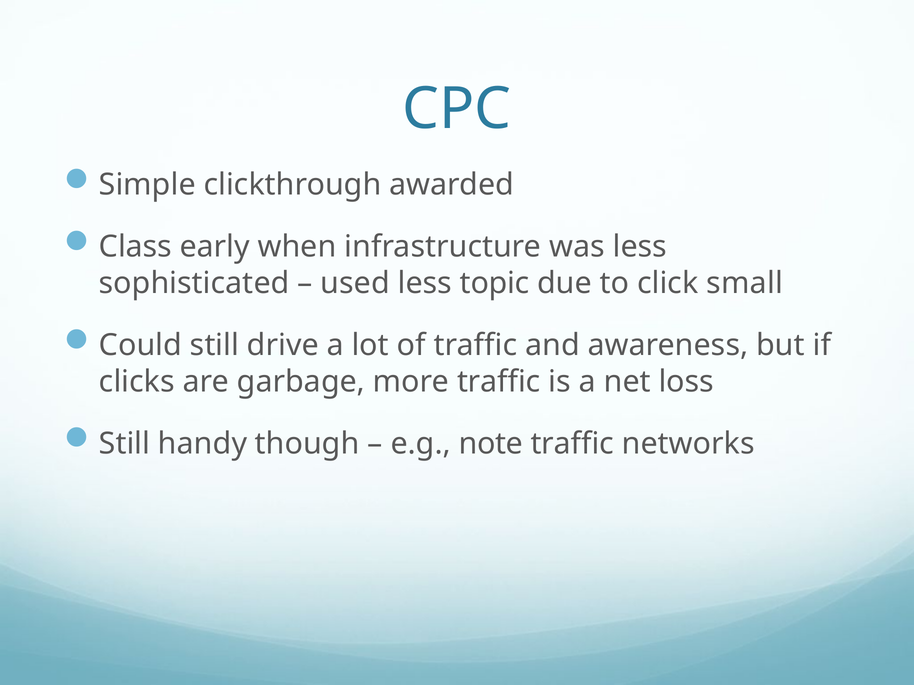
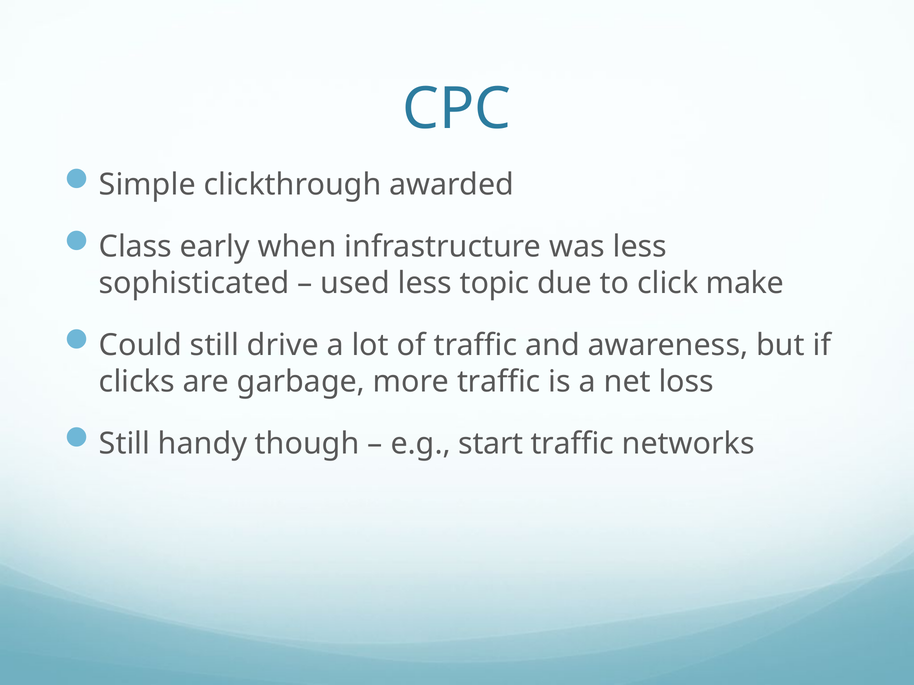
small: small -> make
note: note -> start
